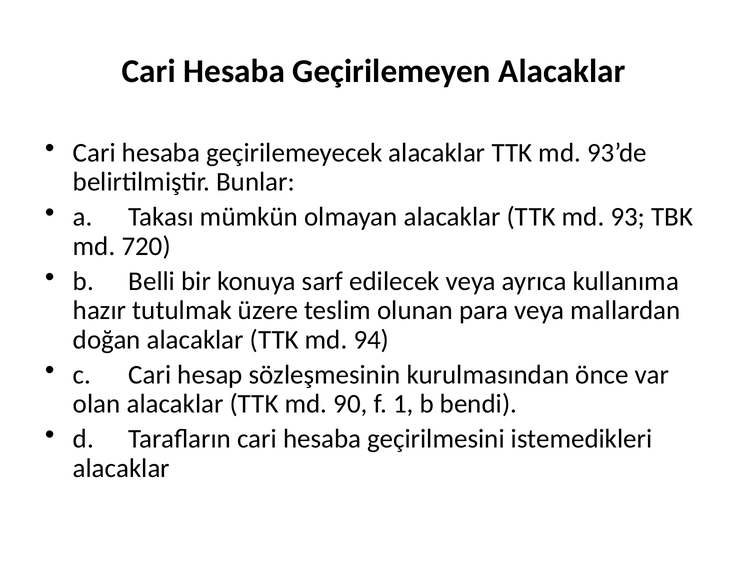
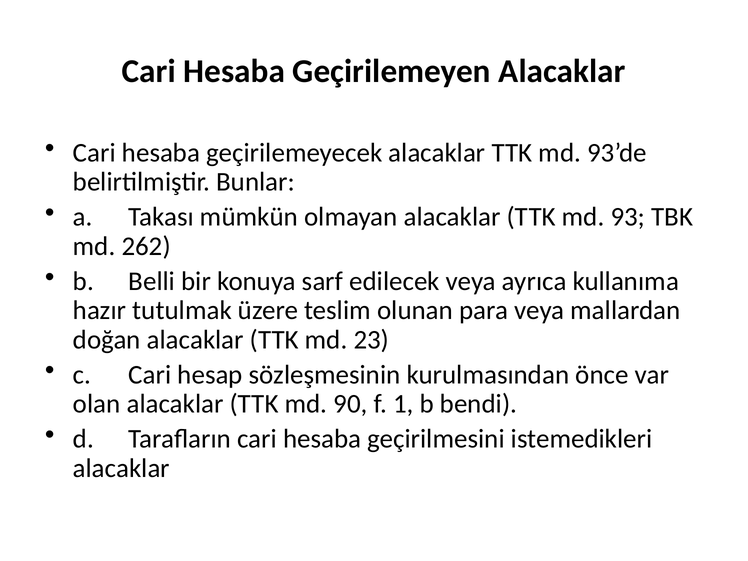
720: 720 -> 262
94: 94 -> 23
